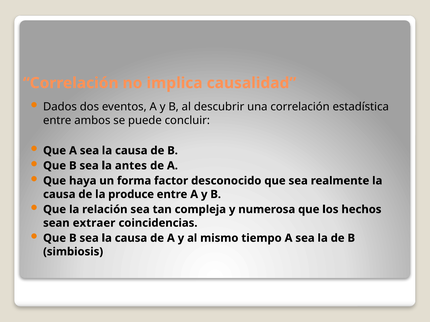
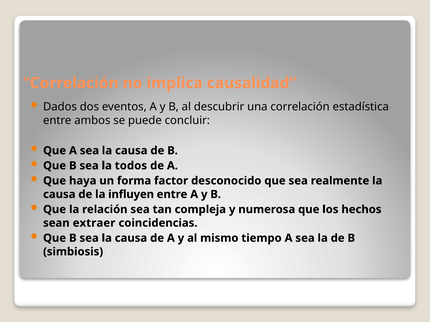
antes: antes -> todos
produce: produce -> influyen
